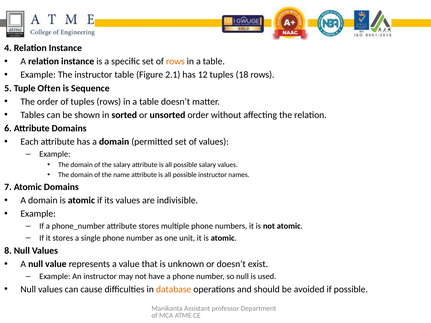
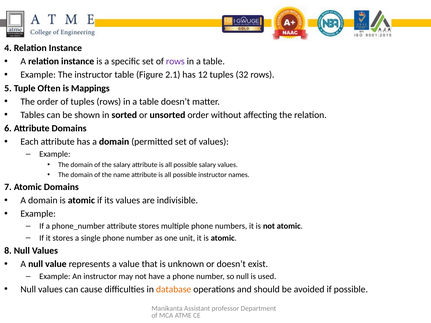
rows at (175, 61) colour: orange -> purple
18: 18 -> 32
Sequence: Sequence -> Mappings
